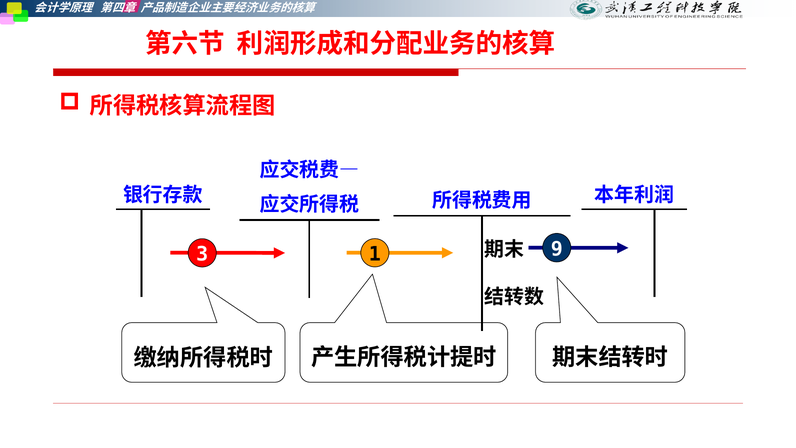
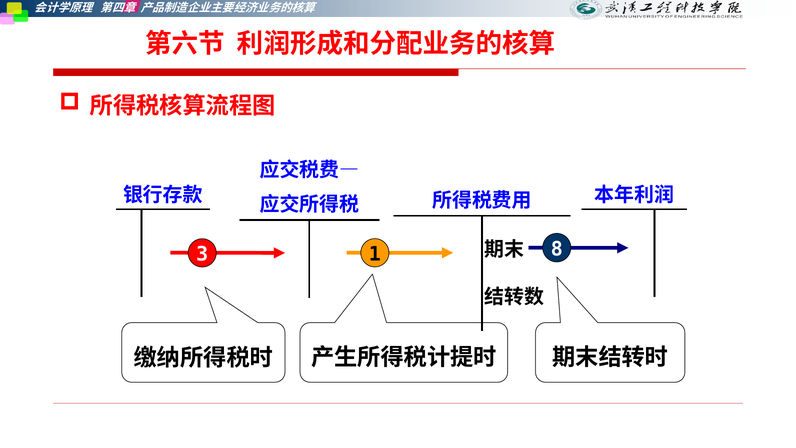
9: 9 -> 8
